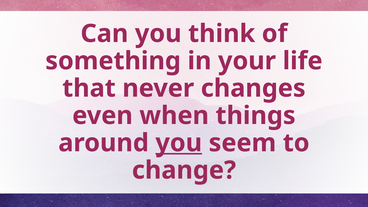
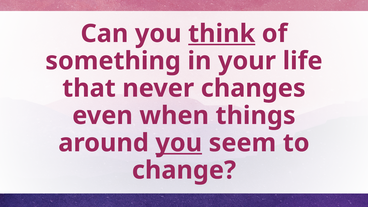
think underline: none -> present
